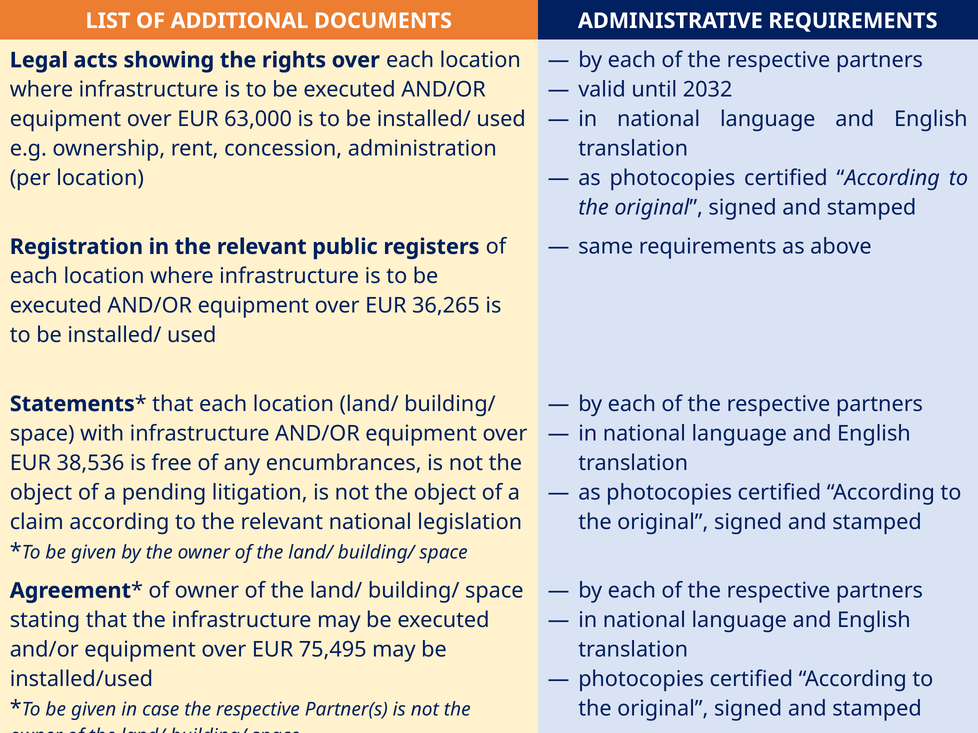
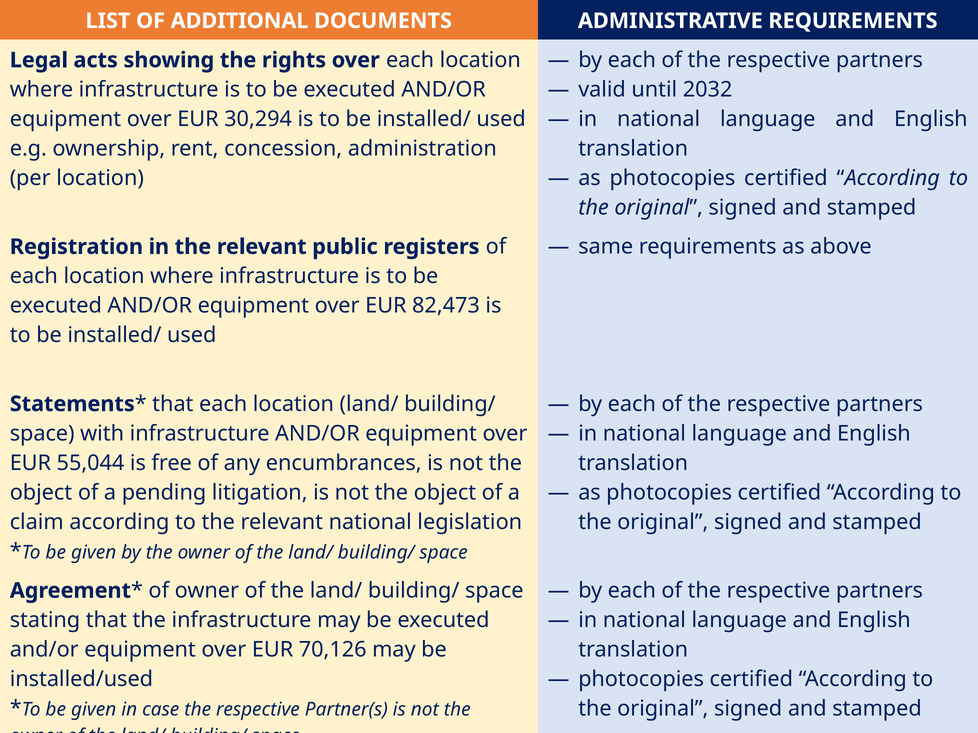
63,000: 63,000 -> 30,294
36,265: 36,265 -> 82,473
38,536: 38,536 -> 55,044
75,495: 75,495 -> 70,126
